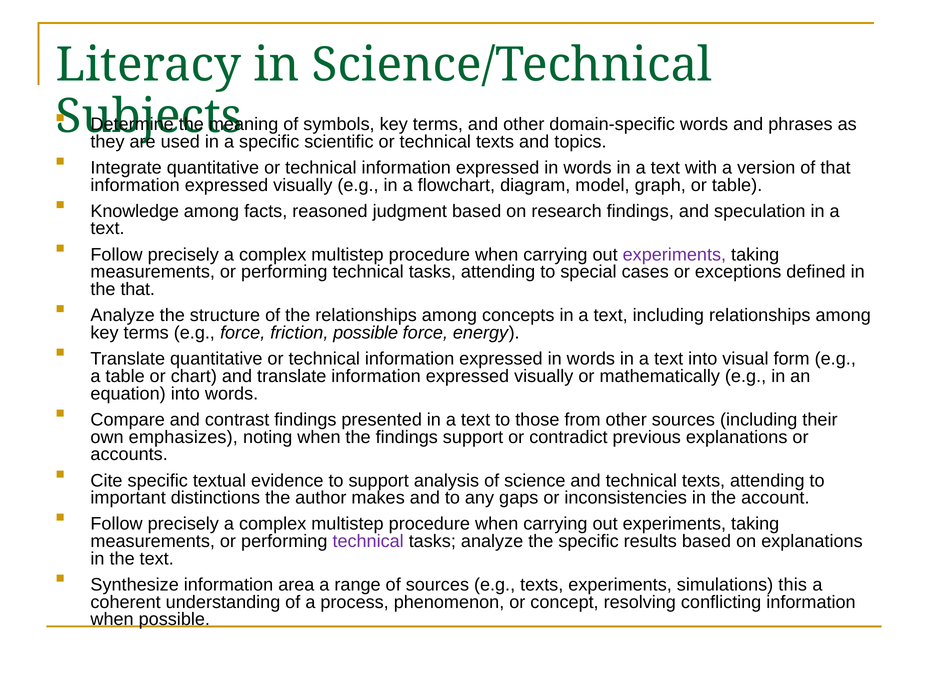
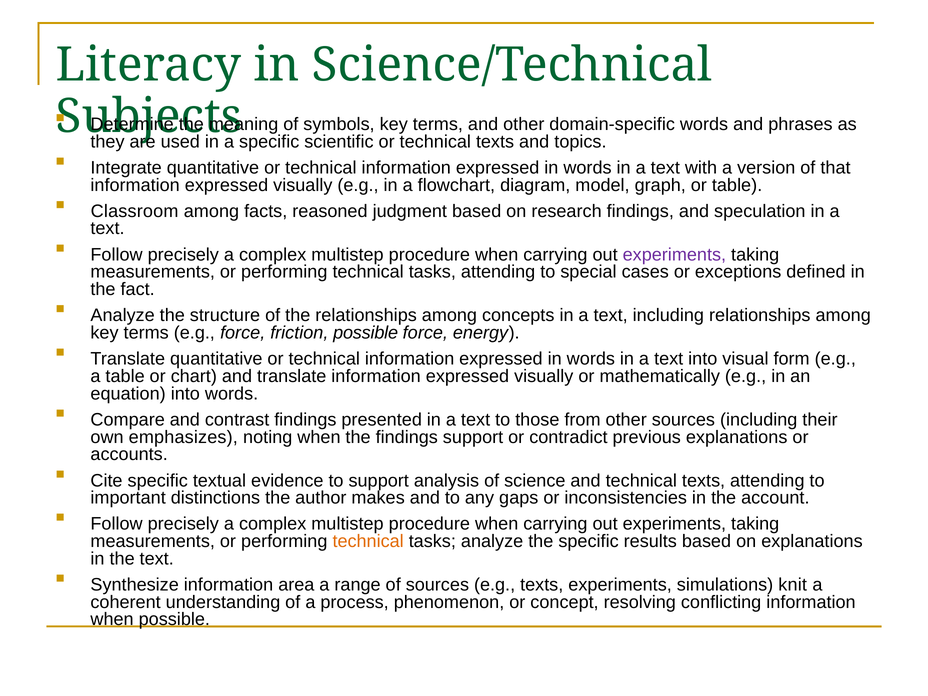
Knowledge: Knowledge -> Classroom
the that: that -> fact
technical at (368, 541) colour: purple -> orange
this: this -> knit
